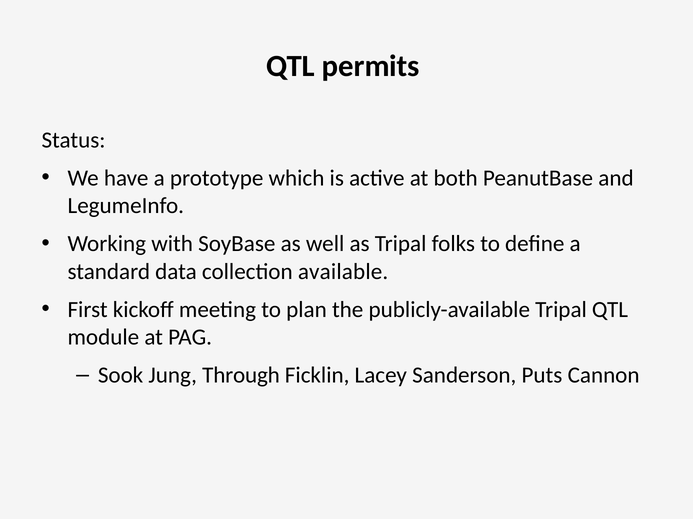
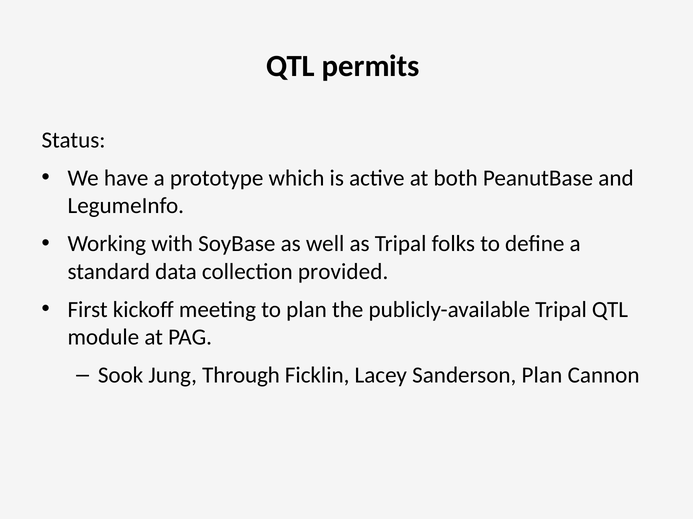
available: available -> provided
Sanderson Puts: Puts -> Plan
